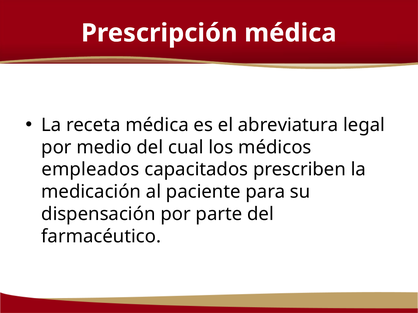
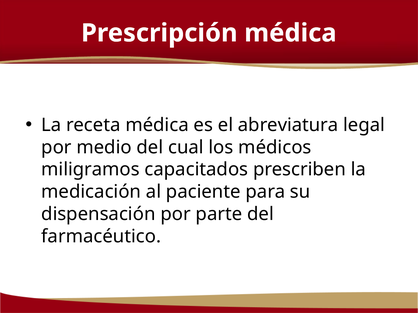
empleados: empleados -> miligramos
